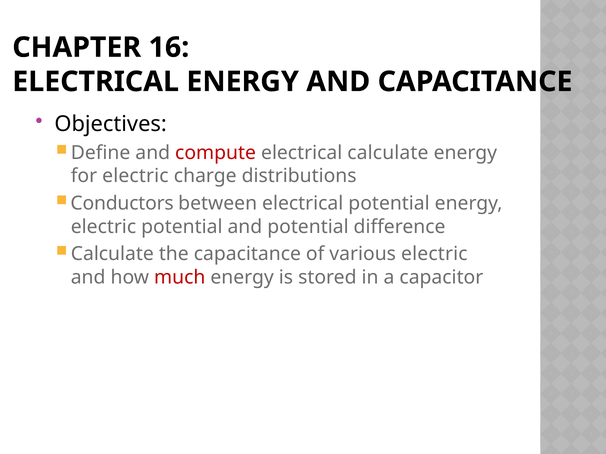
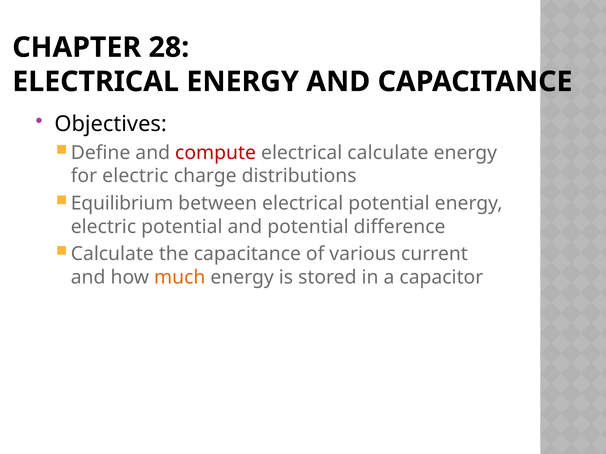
16: 16 -> 28
Conductors: Conductors -> Equilibrium
various electric: electric -> current
much colour: red -> orange
